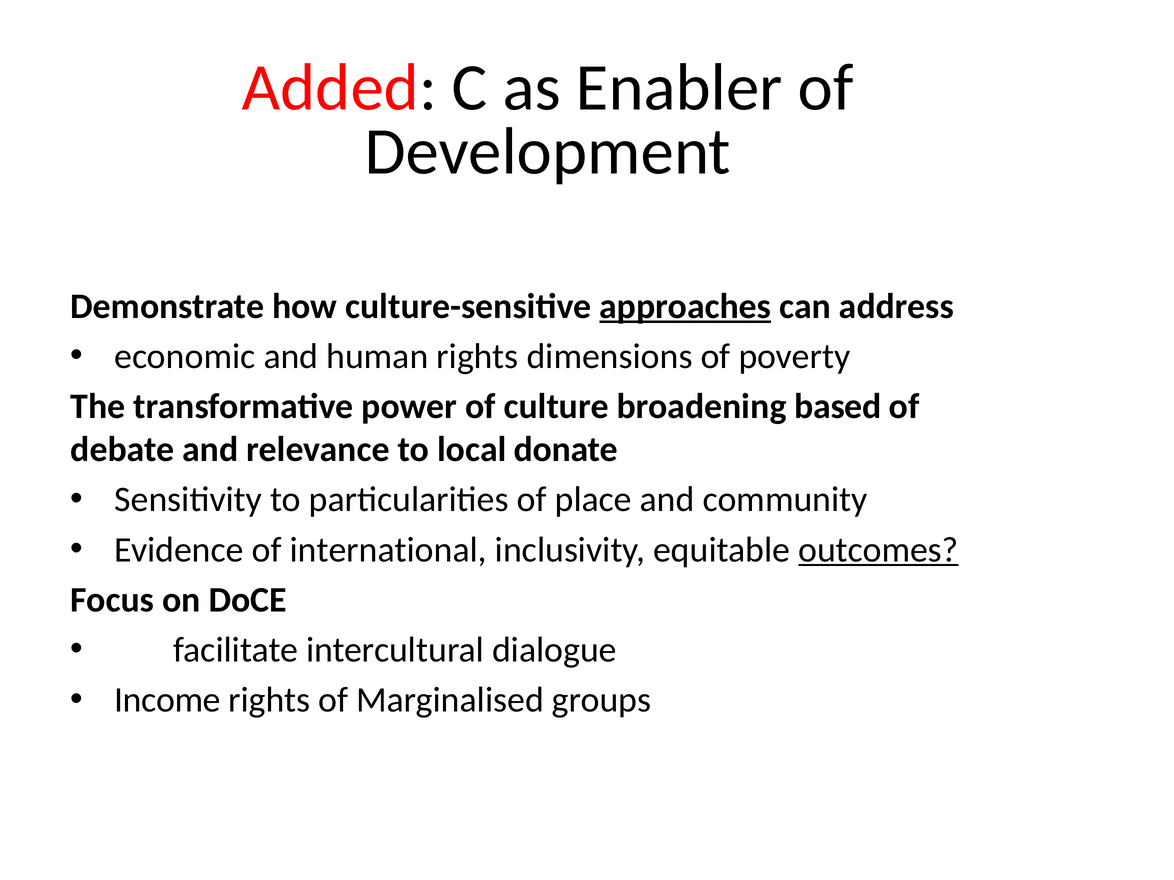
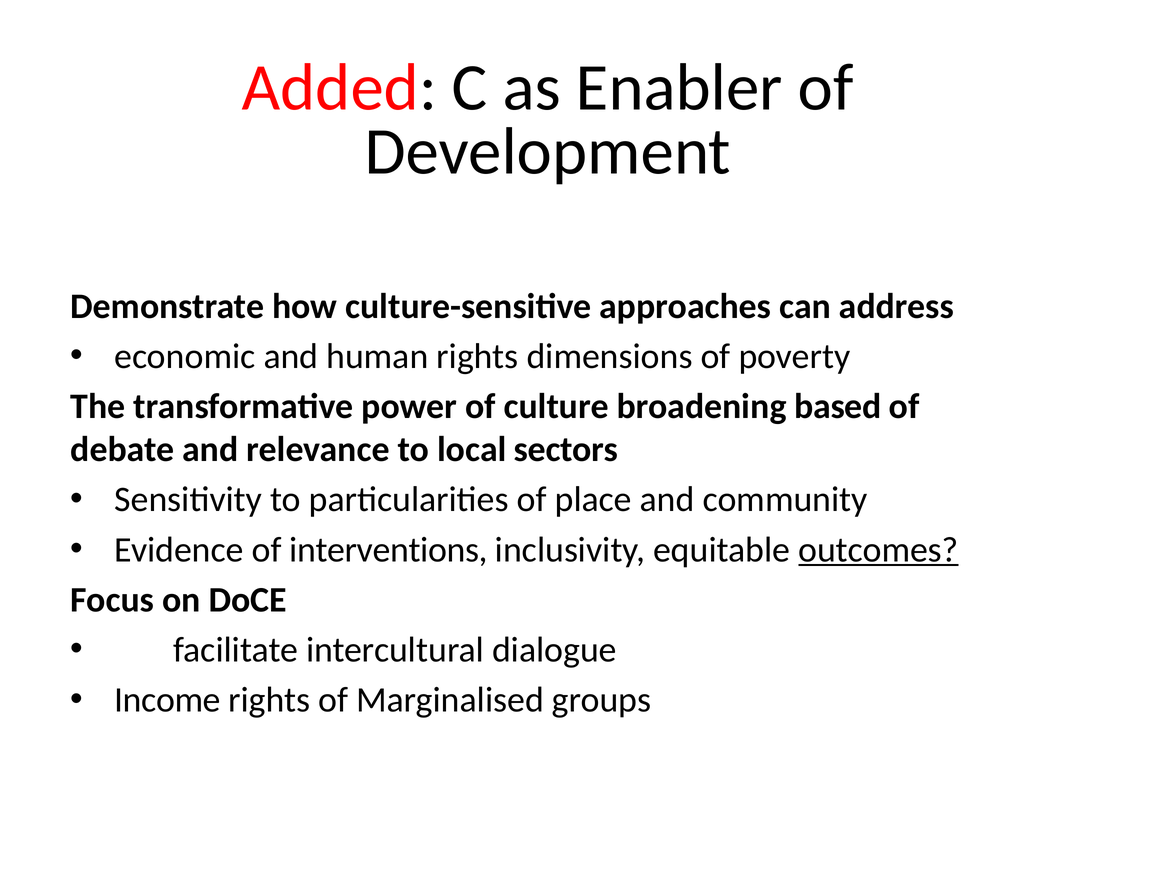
approaches underline: present -> none
donate: donate -> sectors
international: international -> interventions
